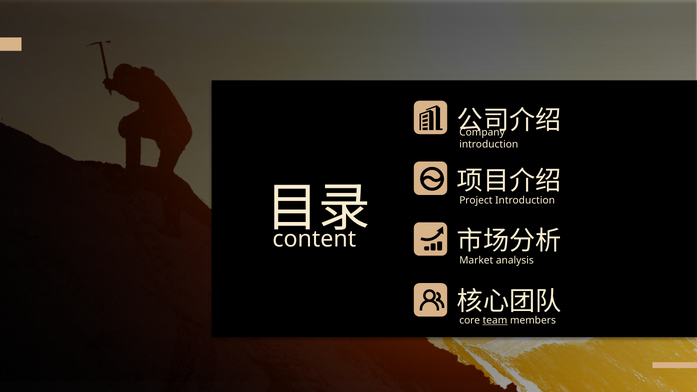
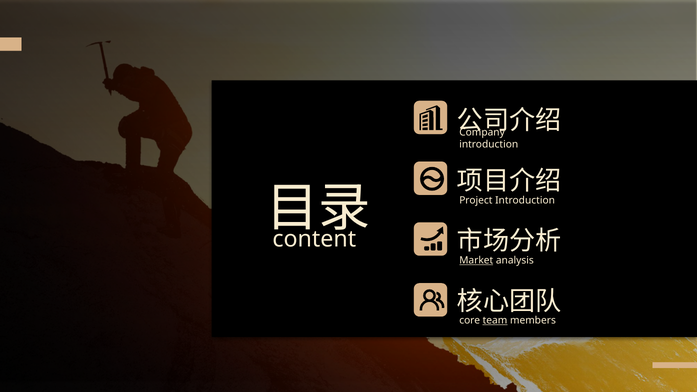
Market underline: none -> present
